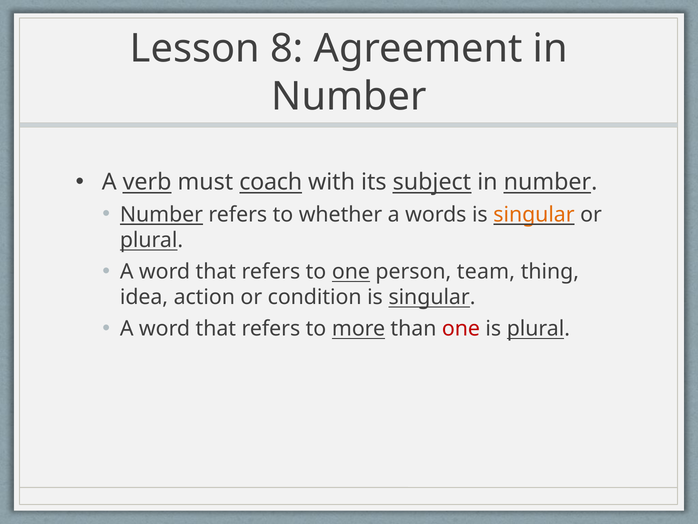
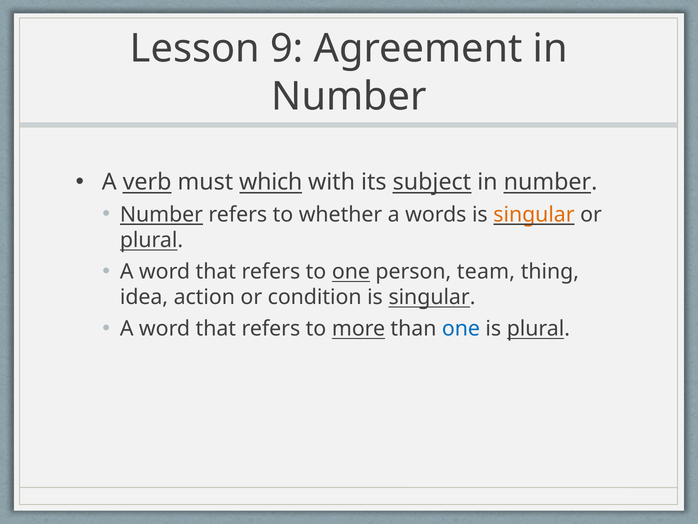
8: 8 -> 9
coach: coach -> which
one at (461, 328) colour: red -> blue
